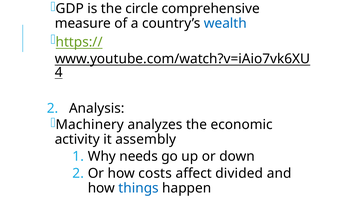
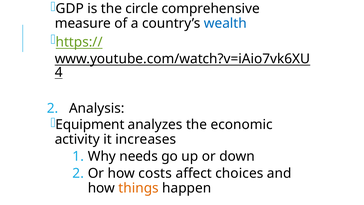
Machinery: Machinery -> Equipment
assembly: assembly -> increases
divided: divided -> choices
things colour: blue -> orange
